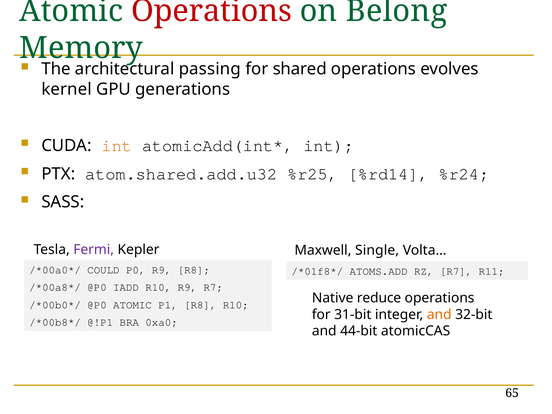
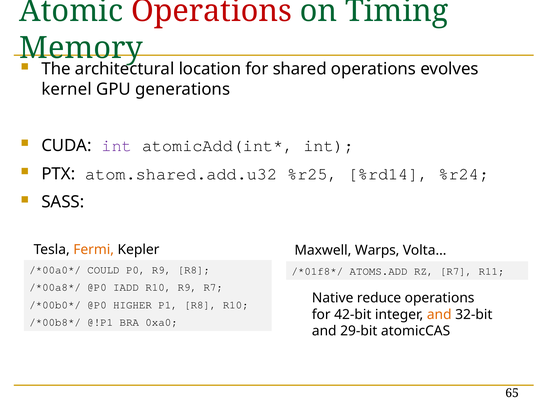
Belong: Belong -> Timing
passing: passing -> location
int at (117, 146) colour: orange -> purple
Fermi colour: purple -> orange
Single: Single -> Warps
@P0 ATOMIC: ATOMIC -> HIGHER
31-bit: 31-bit -> 42-bit
44-bit: 44-bit -> 29-bit
